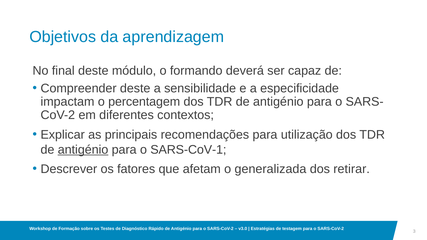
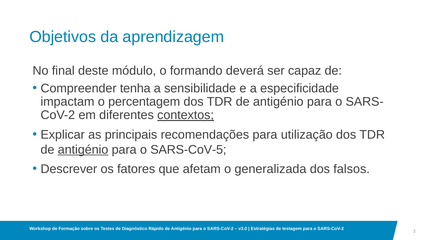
Compreender deste: deste -> tenha
contextos underline: none -> present
SARS-CoV-1: SARS-CoV-1 -> SARS-CoV-5
retirar: retirar -> falsos
